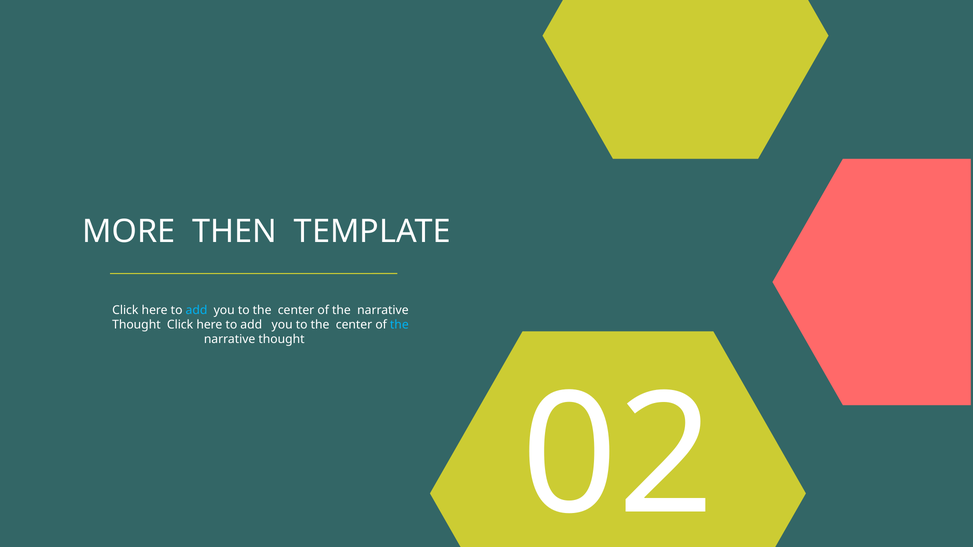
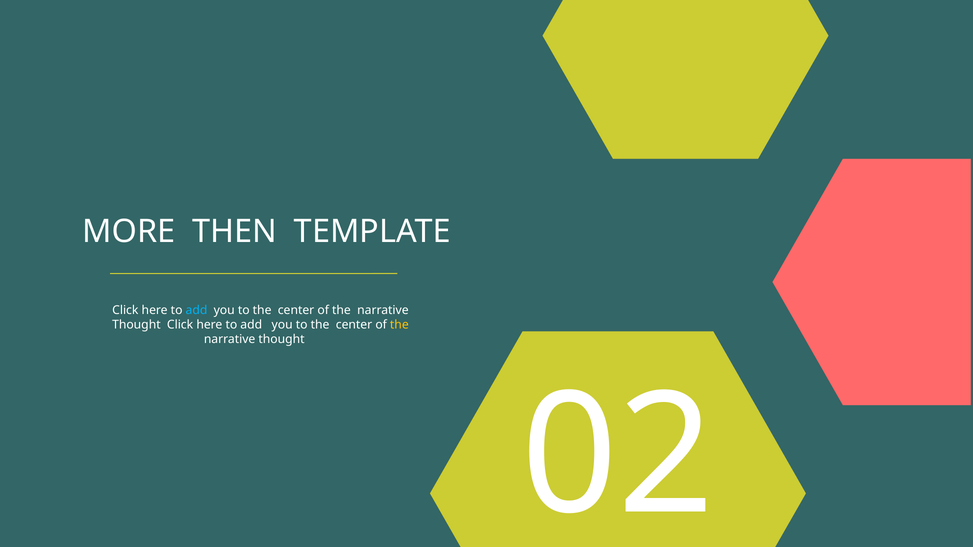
the at (399, 325) colour: light blue -> yellow
